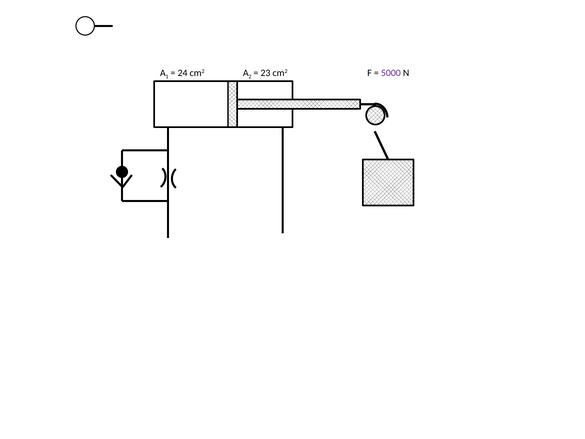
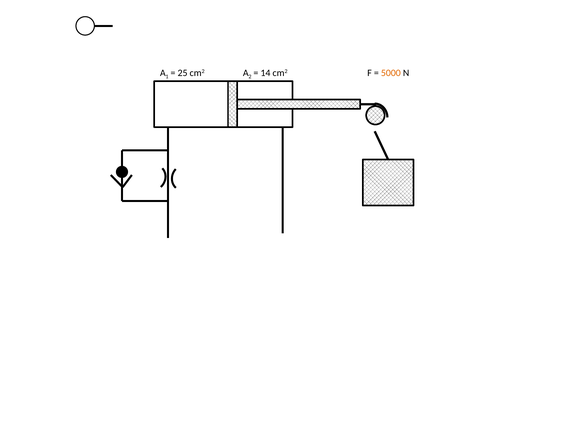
5000 colour: purple -> orange
24: 24 -> 25
23: 23 -> 14
